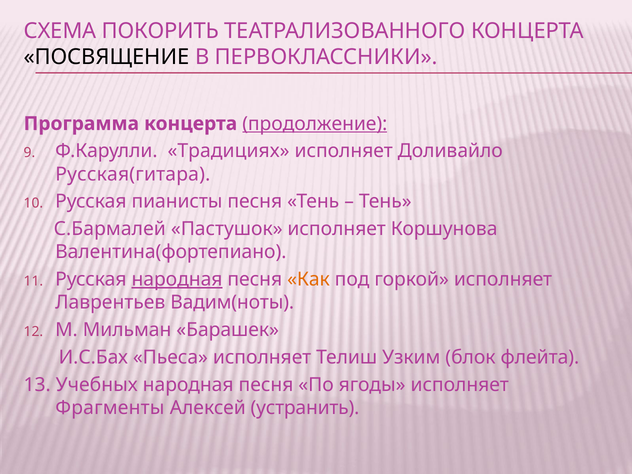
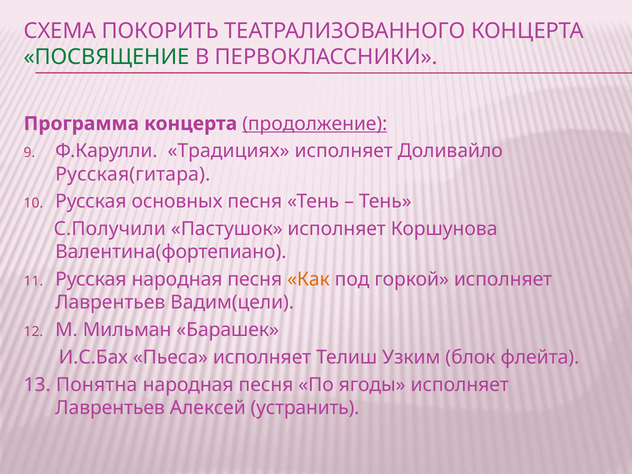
ПОСВЯЩЕНИЕ colour: black -> green
пианисты: пианисты -> основных
С.Бармалей: С.Бармалей -> С.Получили
народная at (177, 279) underline: present -> none
Вадим(ноты: Вадим(ноты -> Вадим(цели
Учебных: Учебных -> Понятна
Фрагменты at (110, 408): Фрагменты -> Лаврентьев
